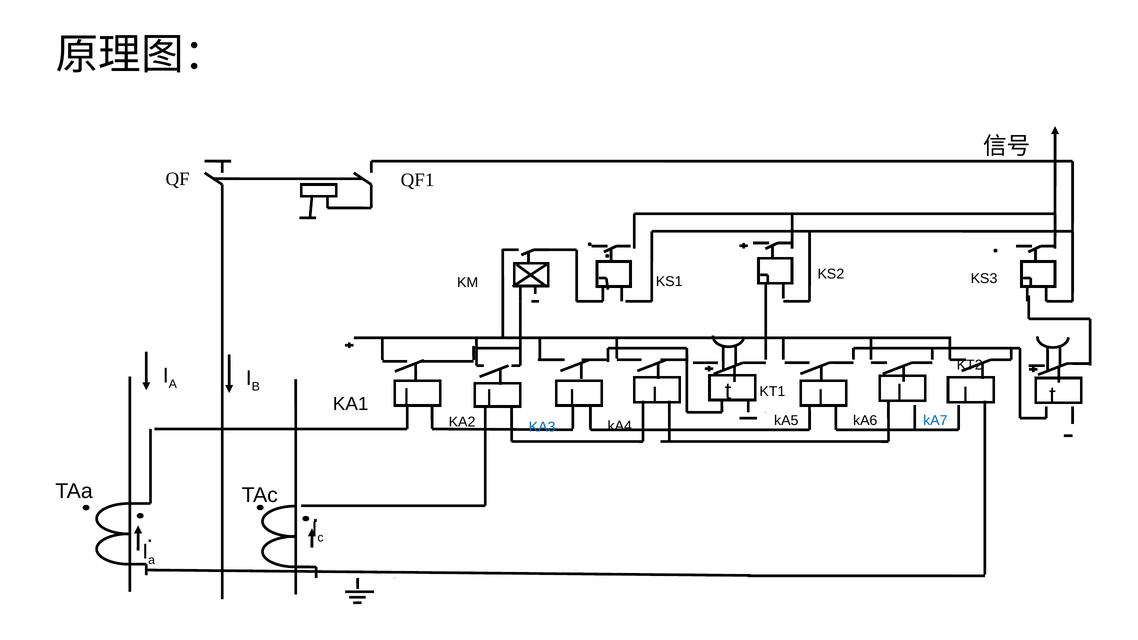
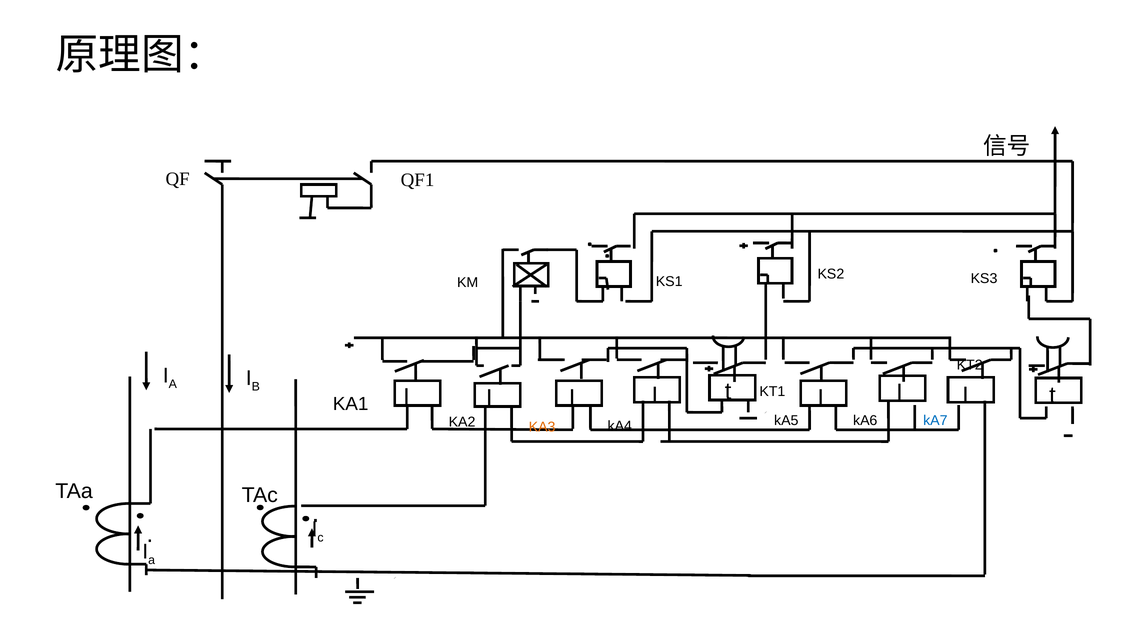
KA3 colour: blue -> orange
